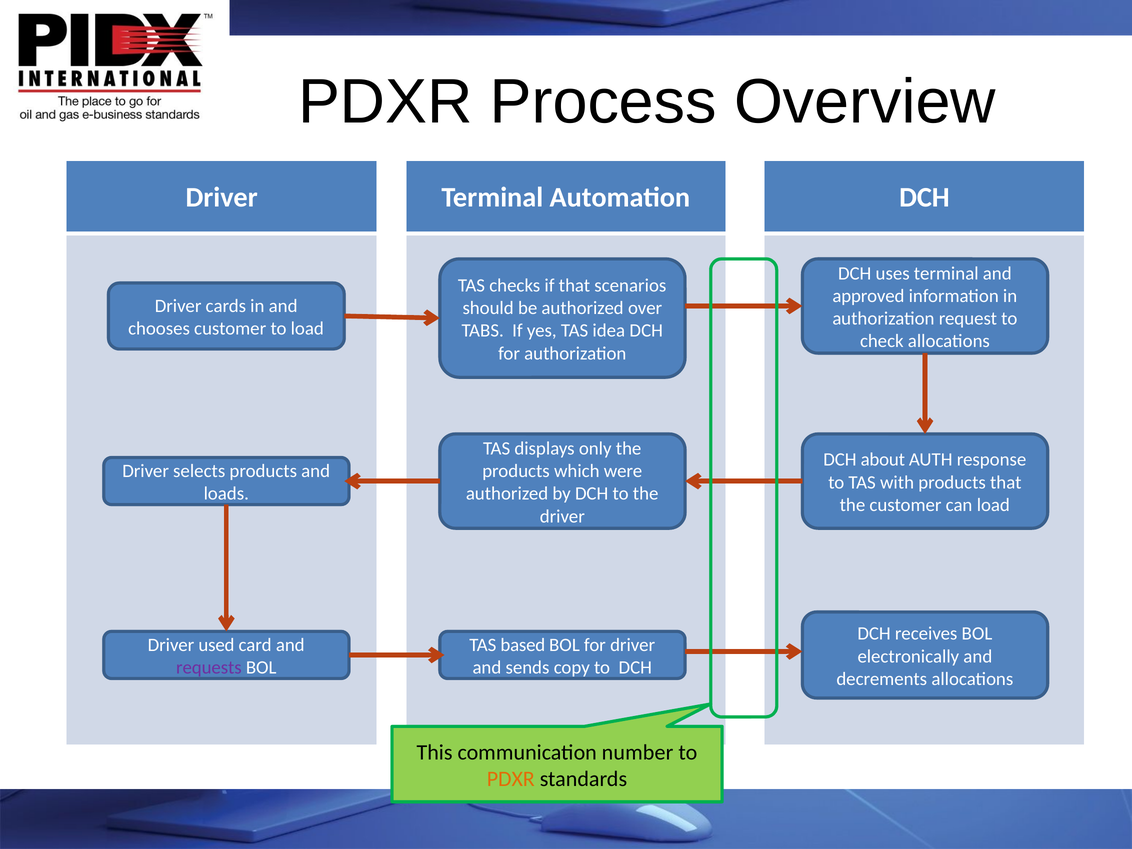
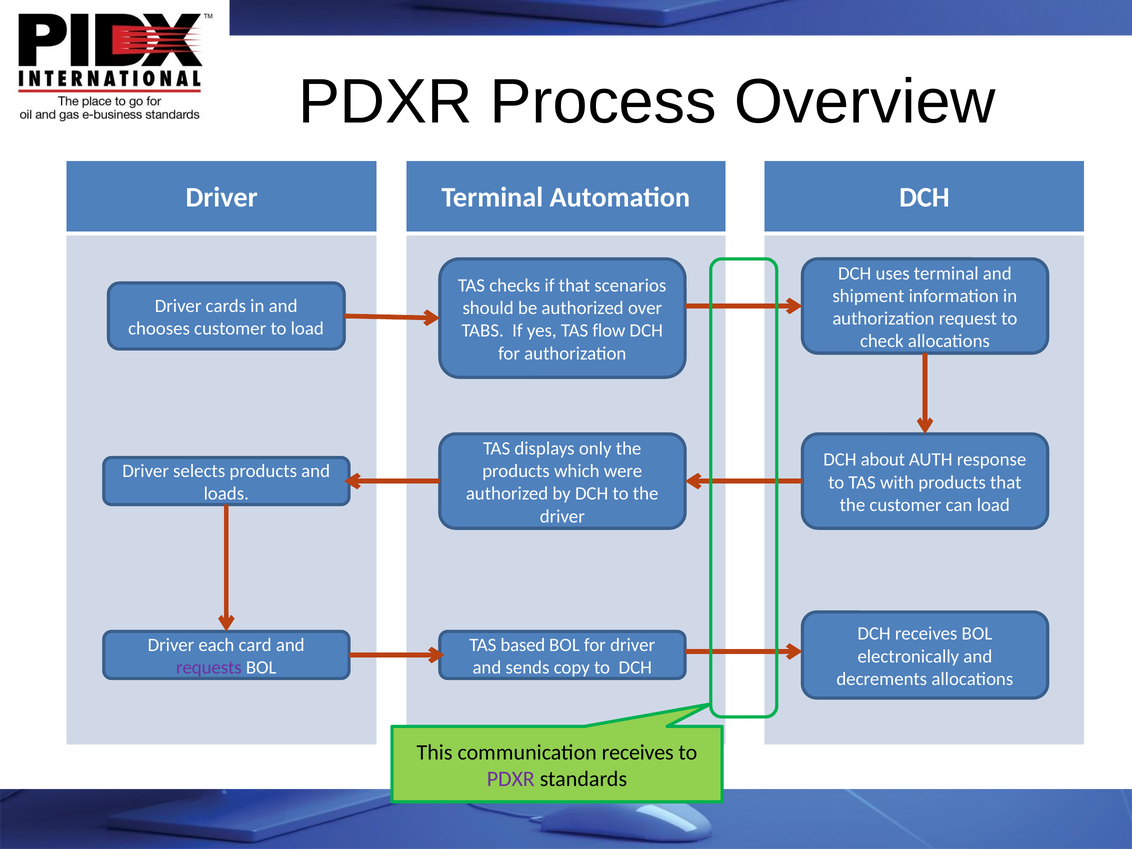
approved: approved -> shipment
idea: idea -> flow
used: used -> each
communication number: number -> receives
PDXR at (511, 779) colour: orange -> purple
